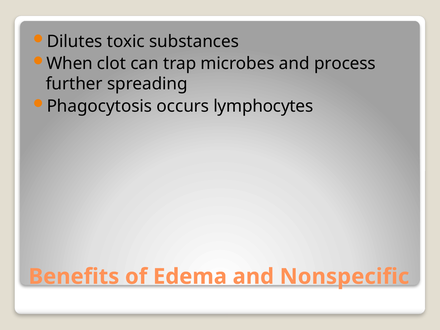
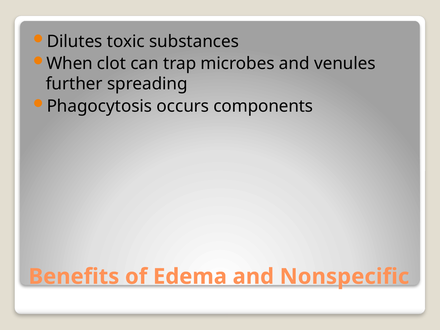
process: process -> venules
lymphocytes: lymphocytes -> components
